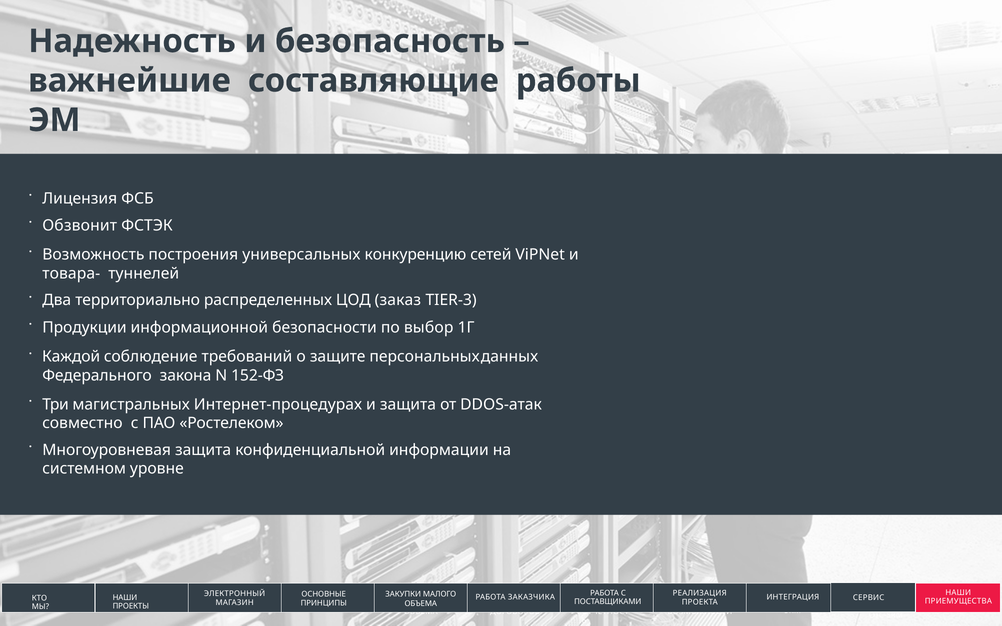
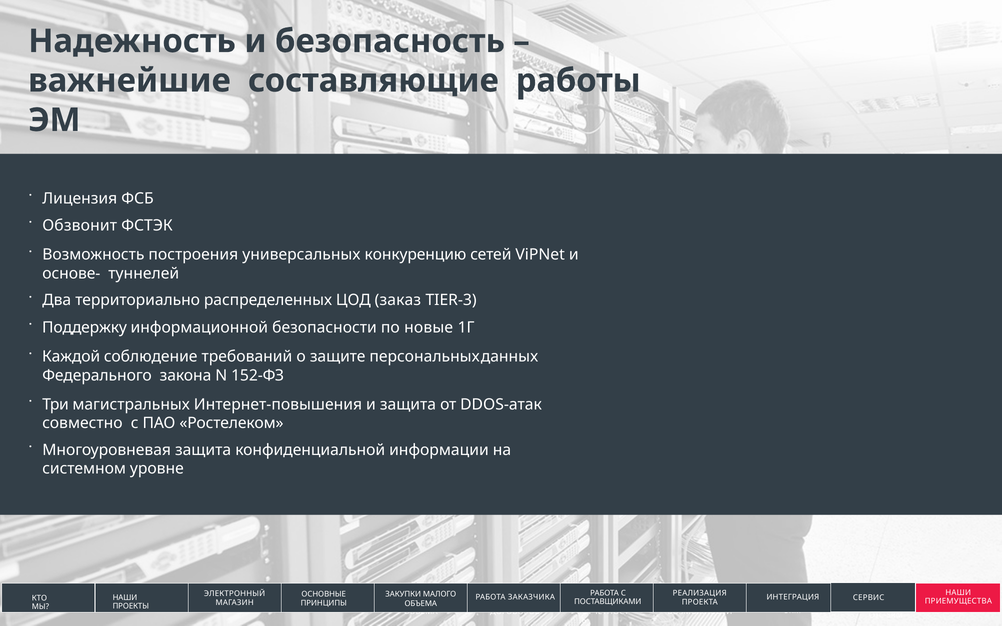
товара-: товара- -> основе-
Продукции: Продукции -> Поддержку
выбор: выбор -> новые
Интернет-процедурах: Интернет-процедурах -> Интернет-повышения
